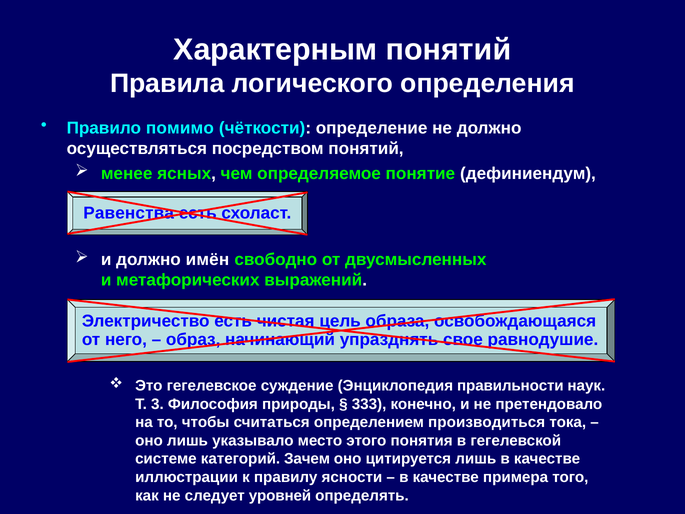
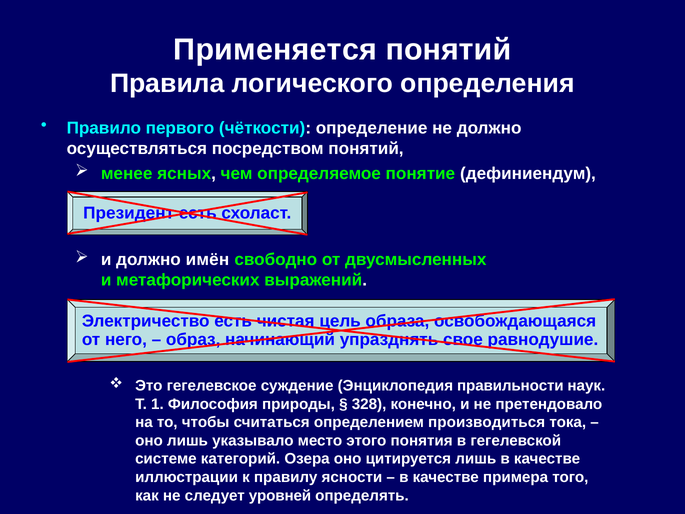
Характерным: Характерным -> Применяется
помимо: помимо -> первого
Равенства: Равенства -> Президент
3: 3 -> 1
333: 333 -> 328
Зачем: Зачем -> Озера
